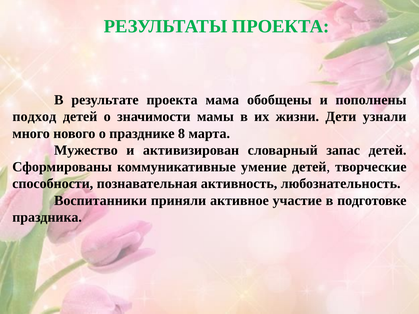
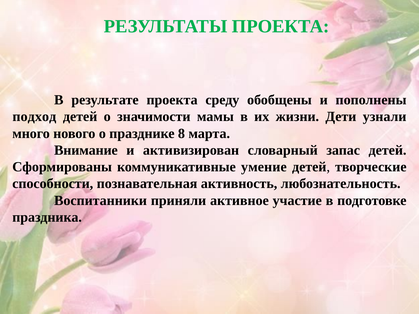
мама: мама -> среду
Мужество: Мужество -> Внимание
